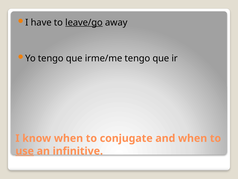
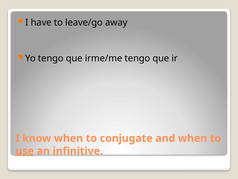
leave/go underline: present -> none
